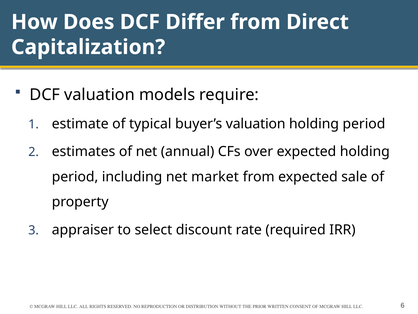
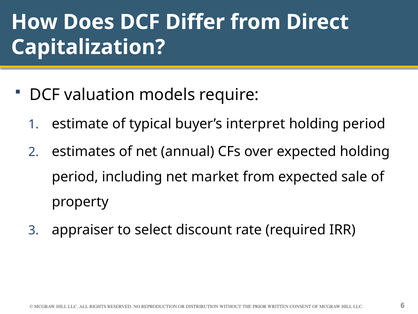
buyer’s valuation: valuation -> interpret
